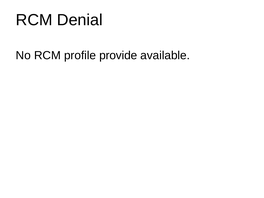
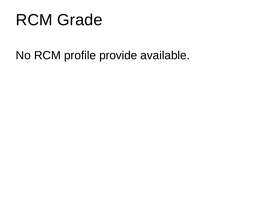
Denial: Denial -> Grade
